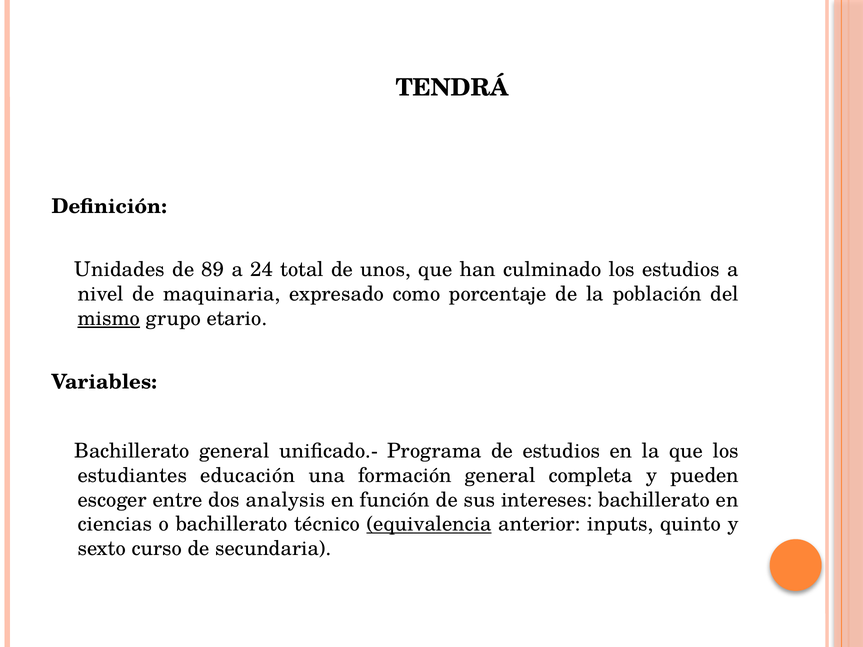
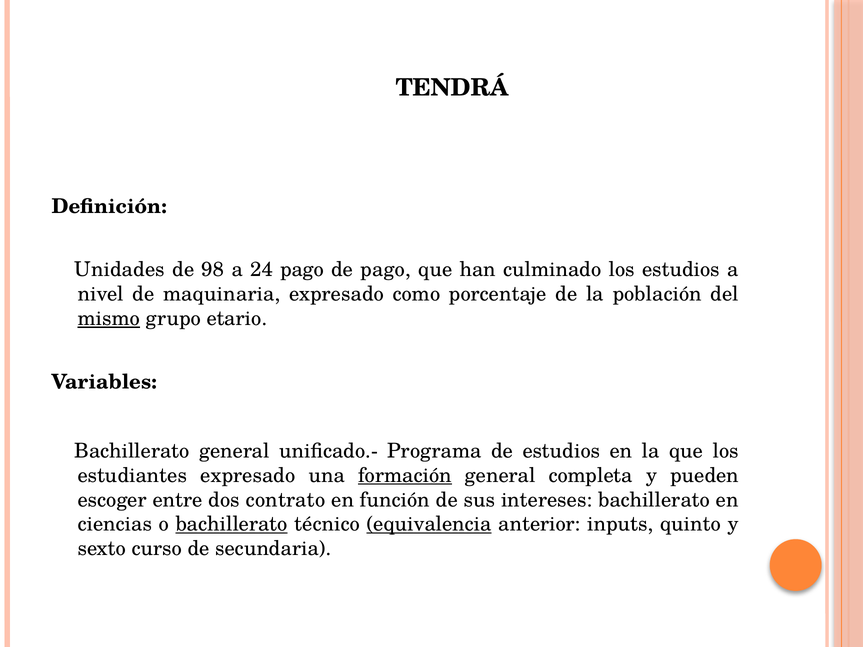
89: 89 -> 98
24 total: total -> pago
de unos: unos -> pago
estudiantes educación: educación -> expresado
formación underline: none -> present
analysis: analysis -> contrato
bachillerato at (232, 524) underline: none -> present
